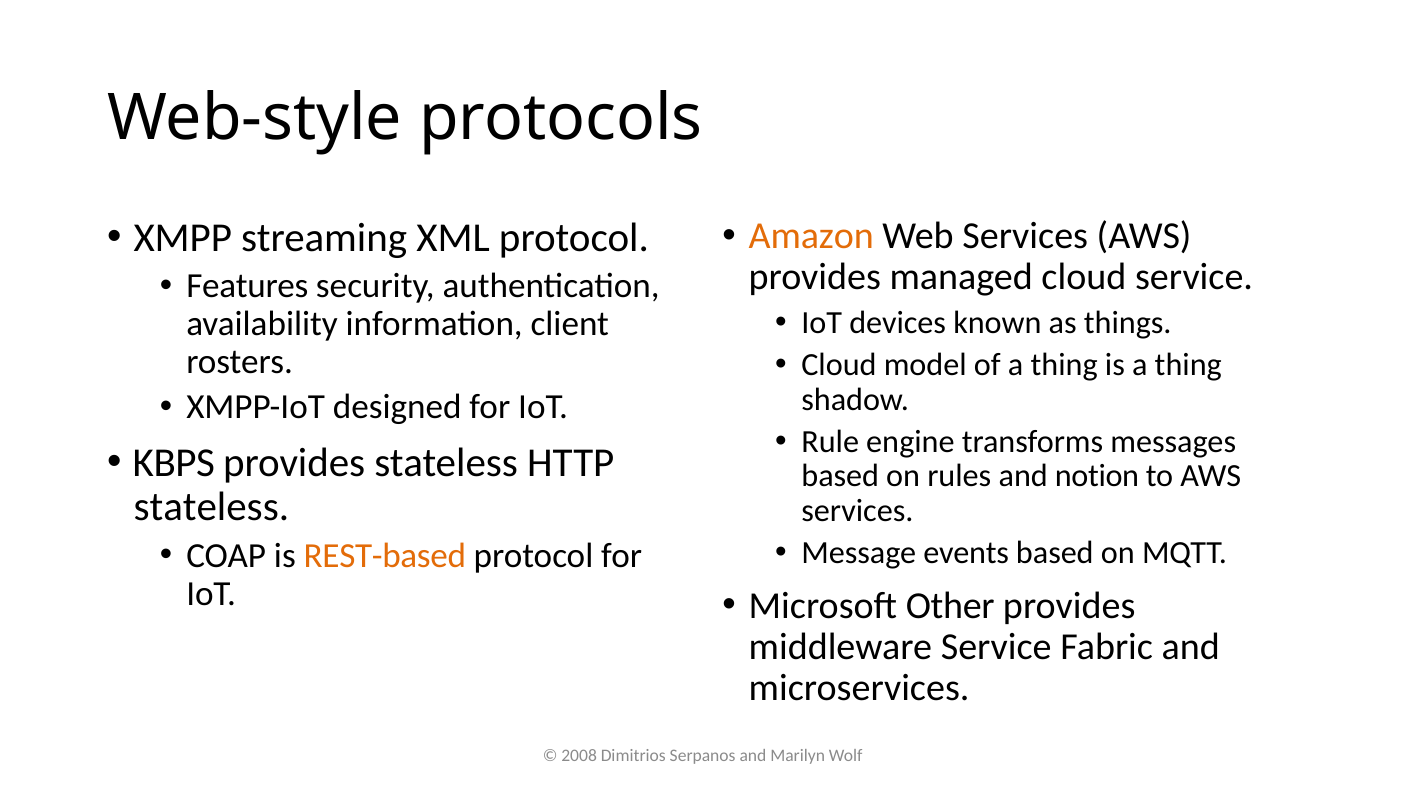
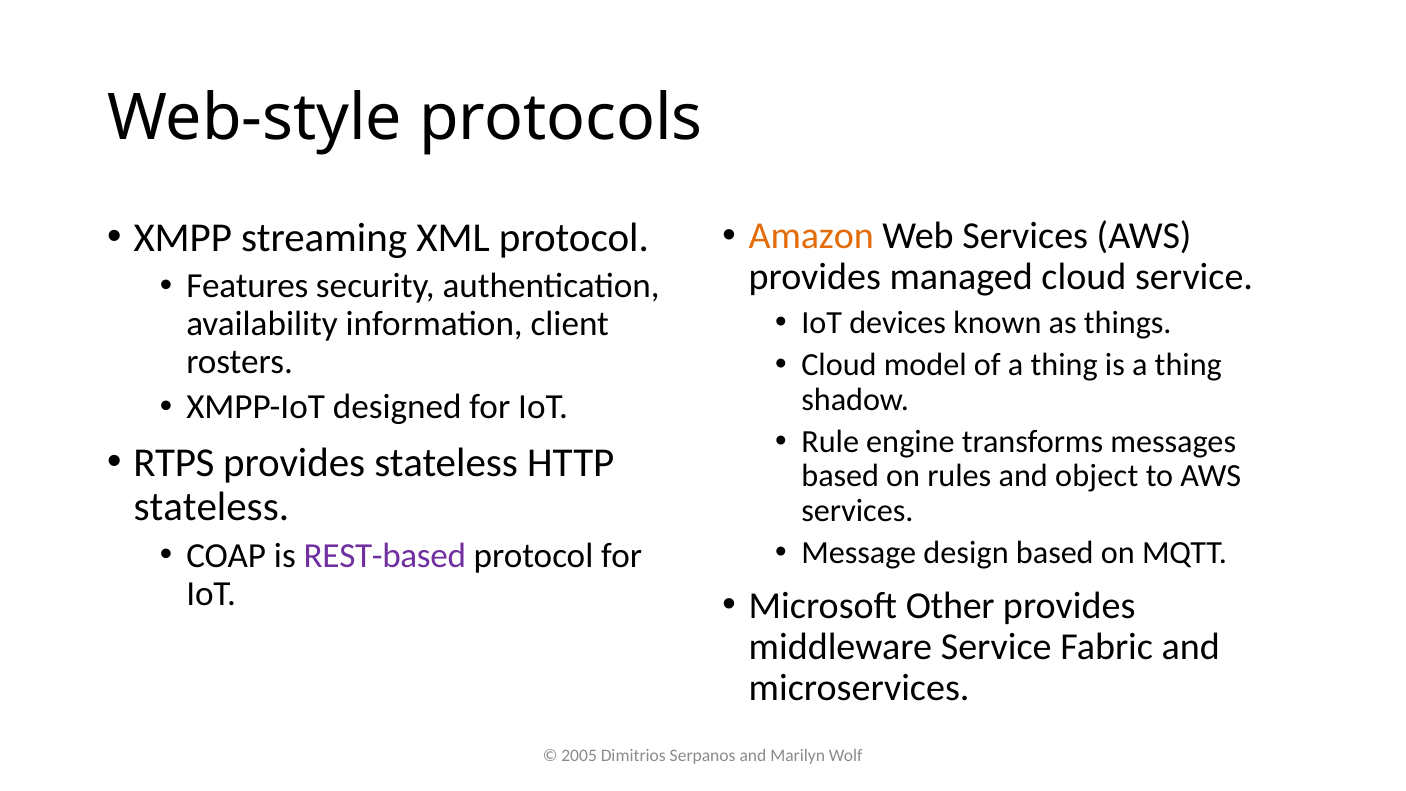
KBPS: KBPS -> RTPS
notion: notion -> object
events: events -> design
REST-based colour: orange -> purple
2008: 2008 -> 2005
